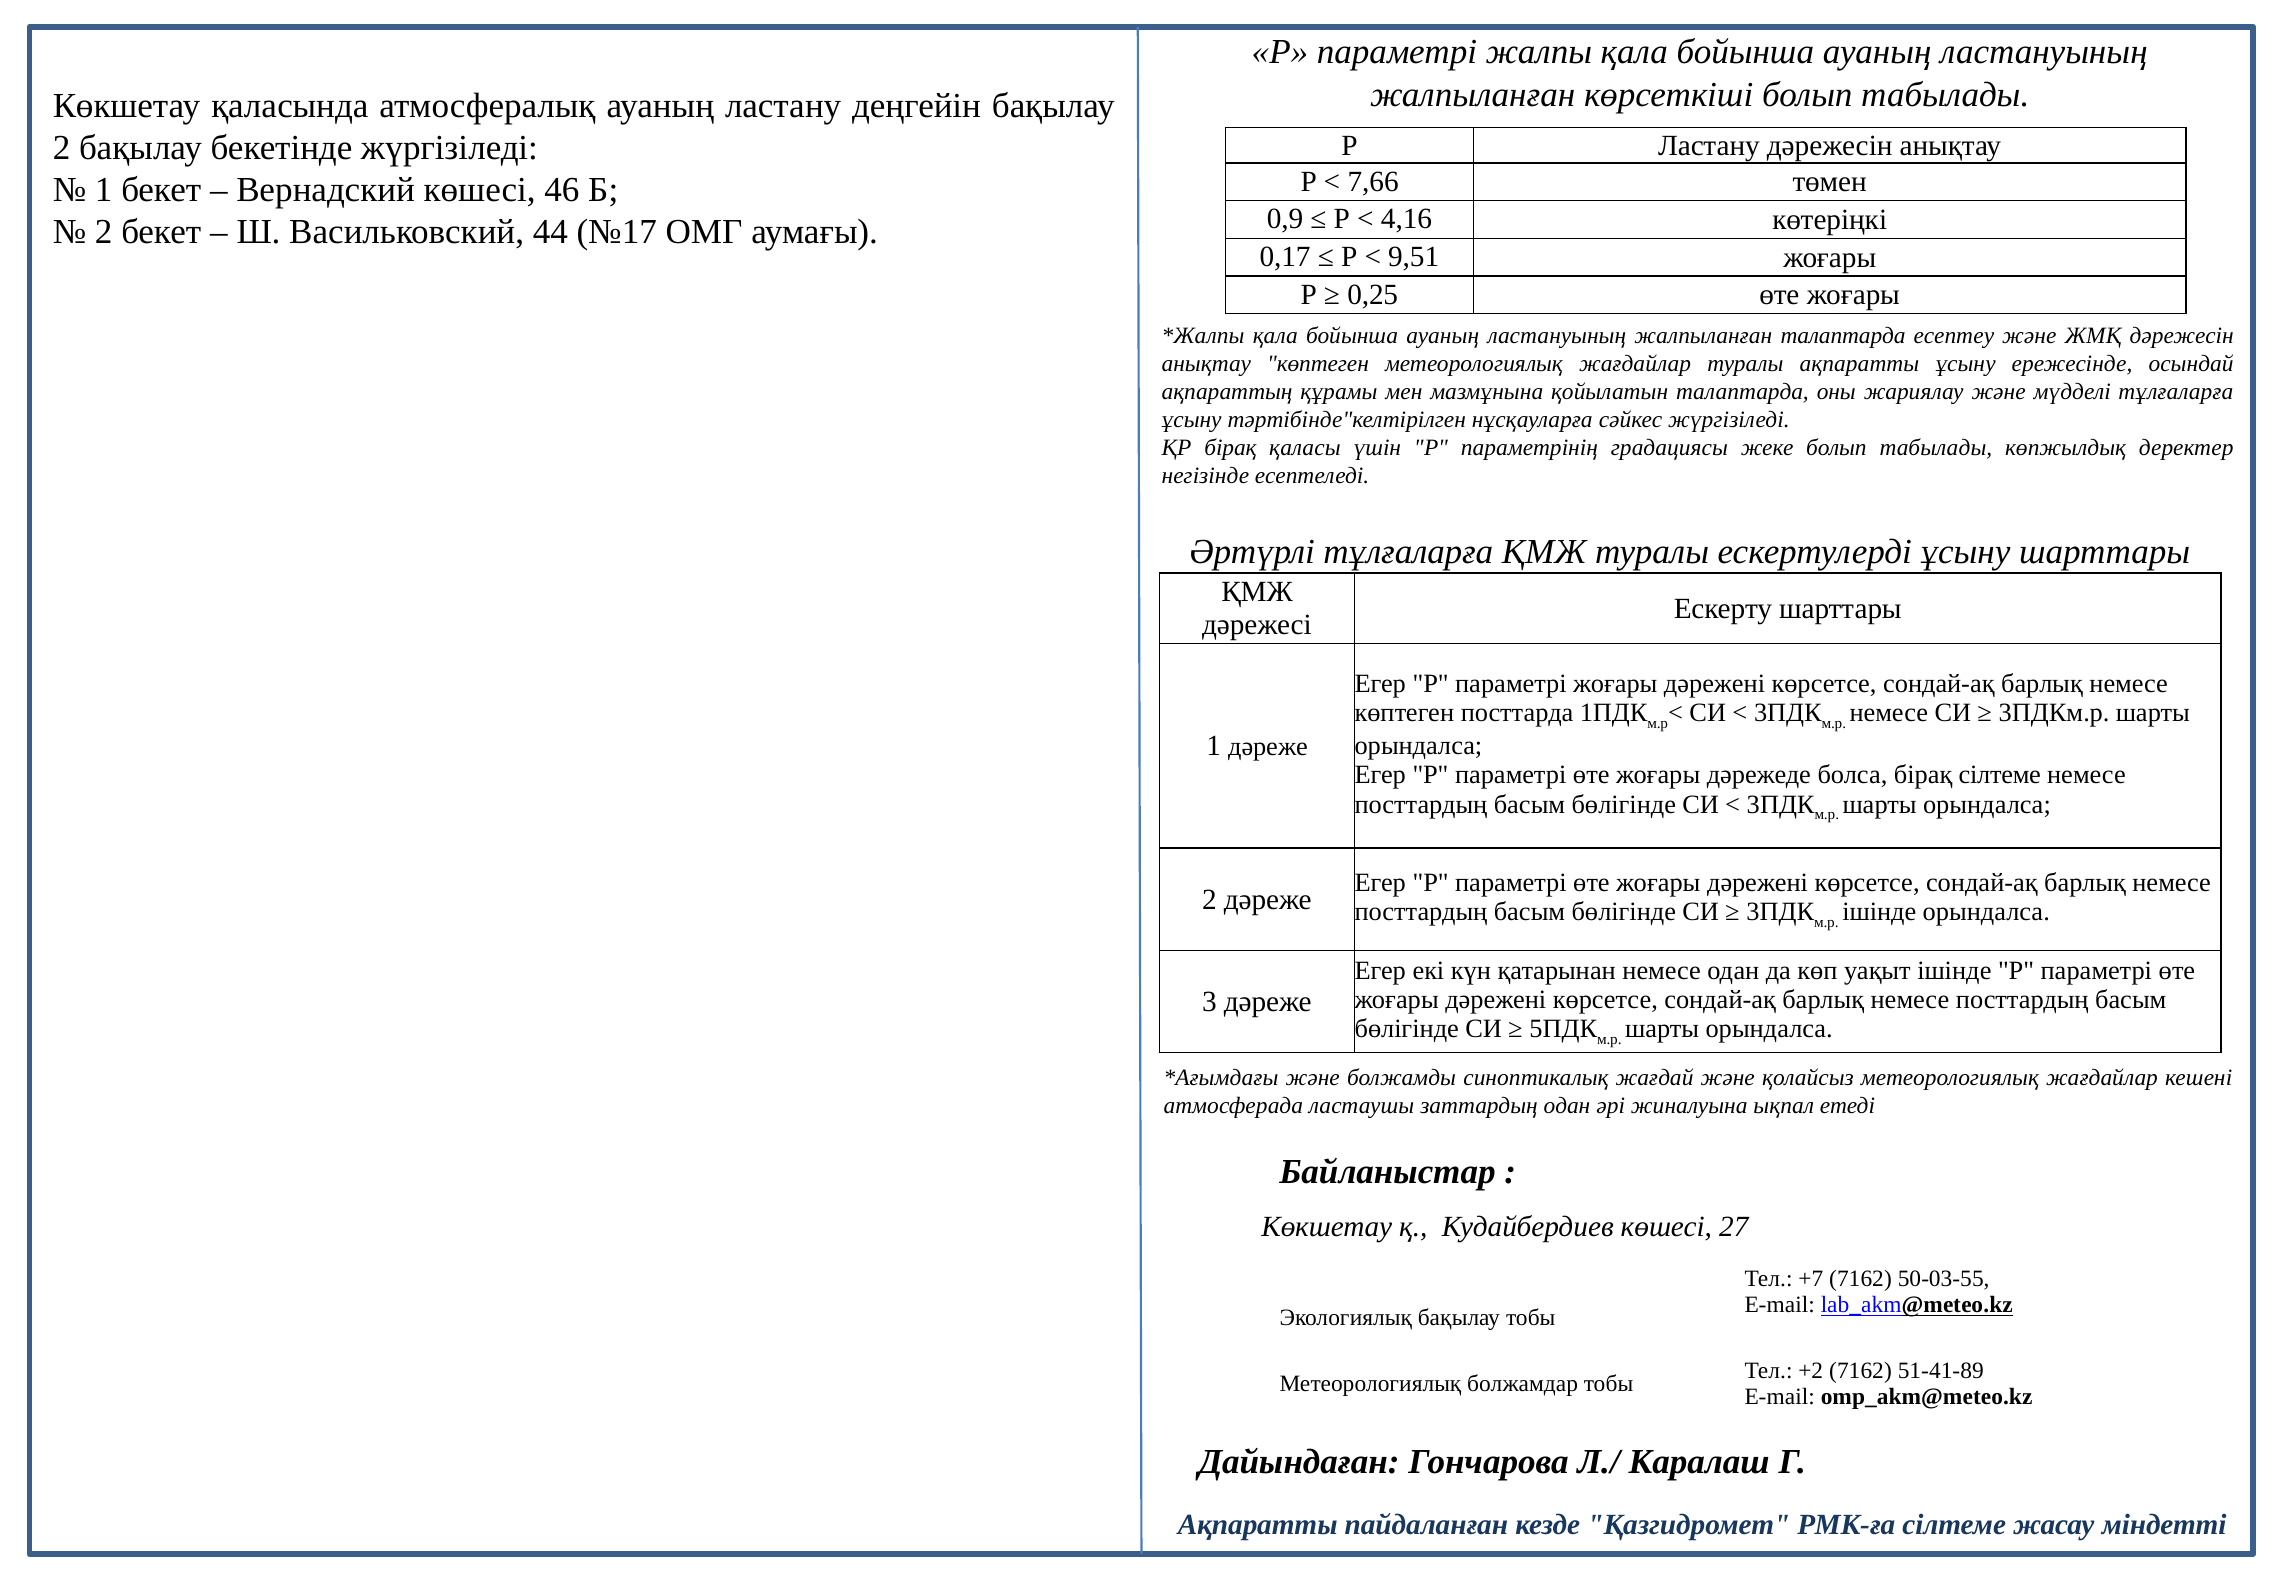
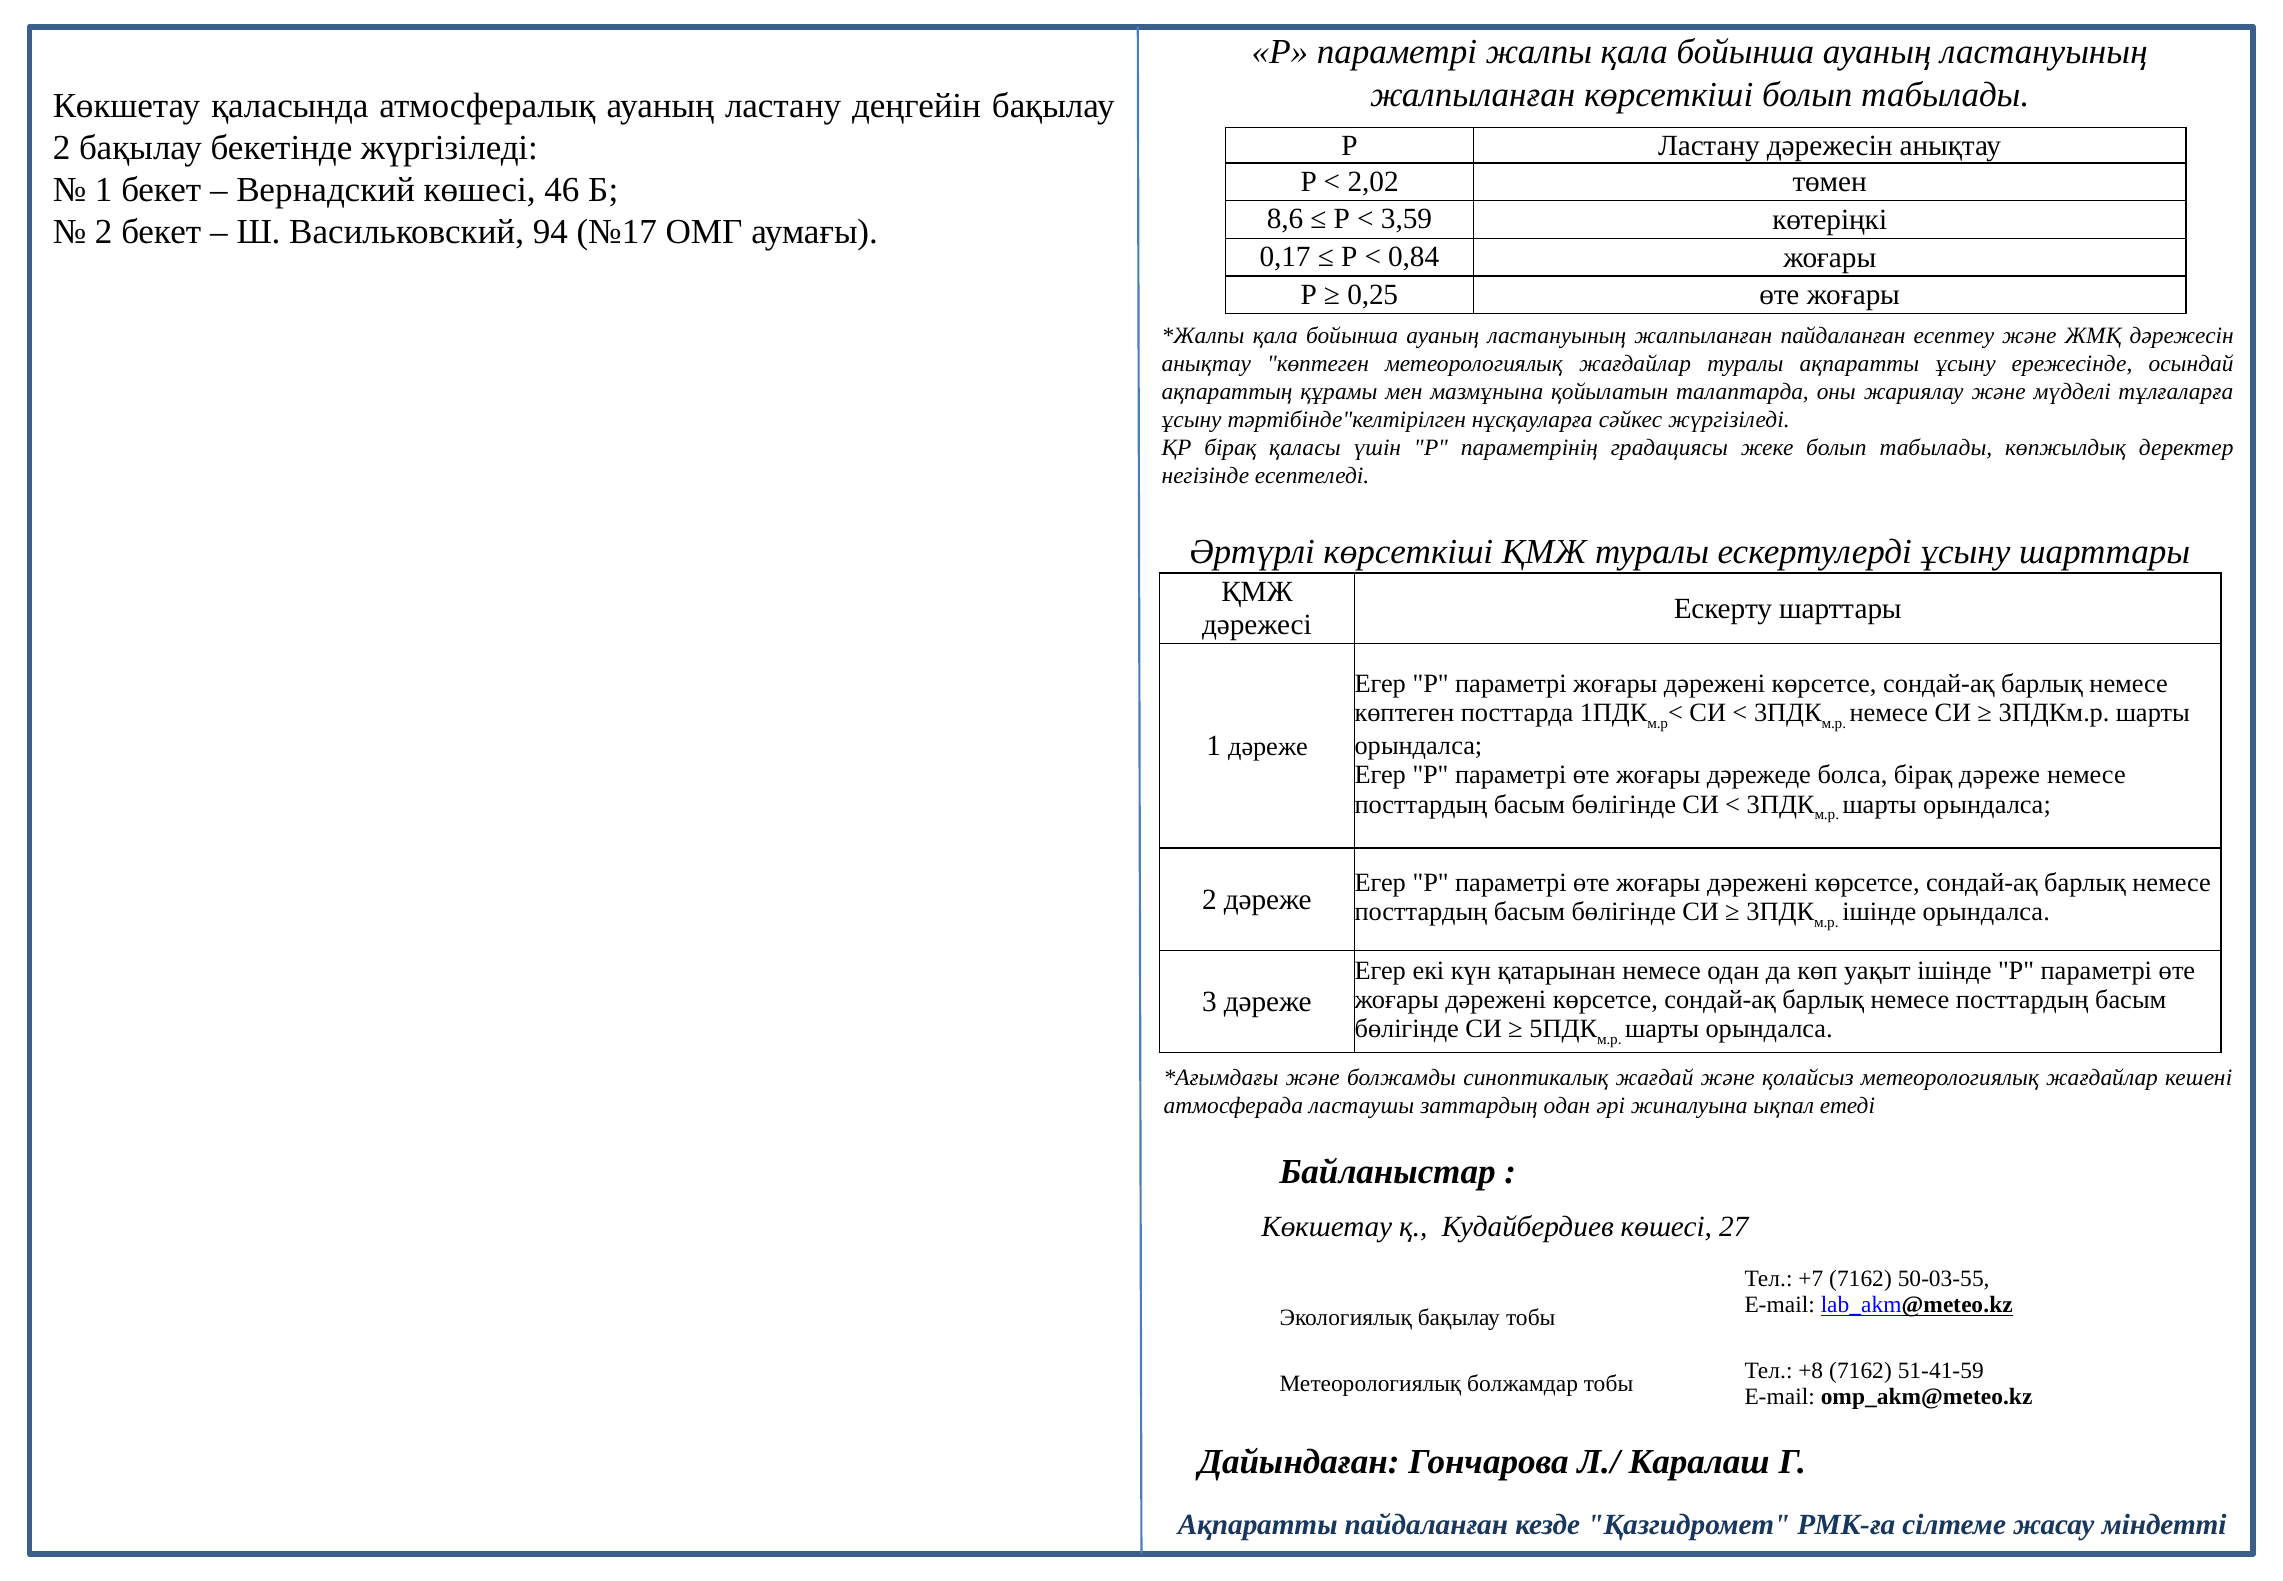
7,66: 7,66 -> 2,02
0,9: 0,9 -> 8,6
4,16: 4,16 -> 3,59
44: 44 -> 94
9,51: 9,51 -> 0,84
жалпыланған талаптарда: талаптарда -> пайдаланған
Әртүрлі тұлғаларға: тұлғаларға -> көрсеткіші
бірақ сілтеме: сілтеме -> дәреже
+2: +2 -> +8
51-41-89: 51-41-89 -> 51-41-59
